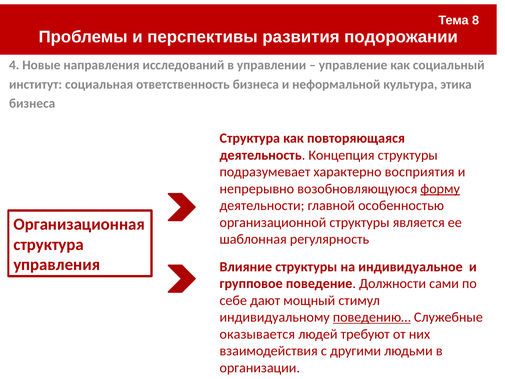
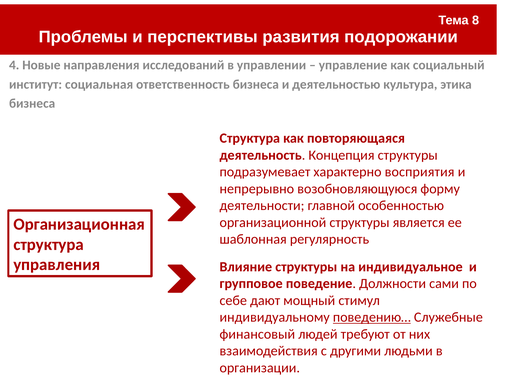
неформальной: неформальной -> деятельностью
форму underline: present -> none
оказывается: оказывается -> финансовый
